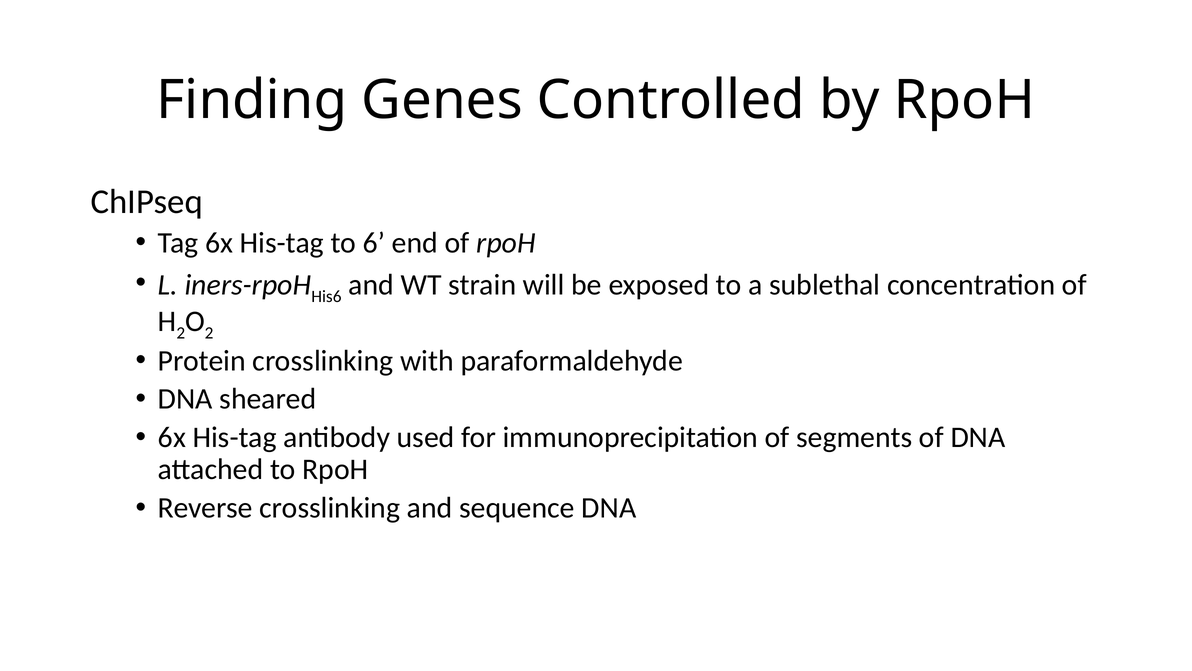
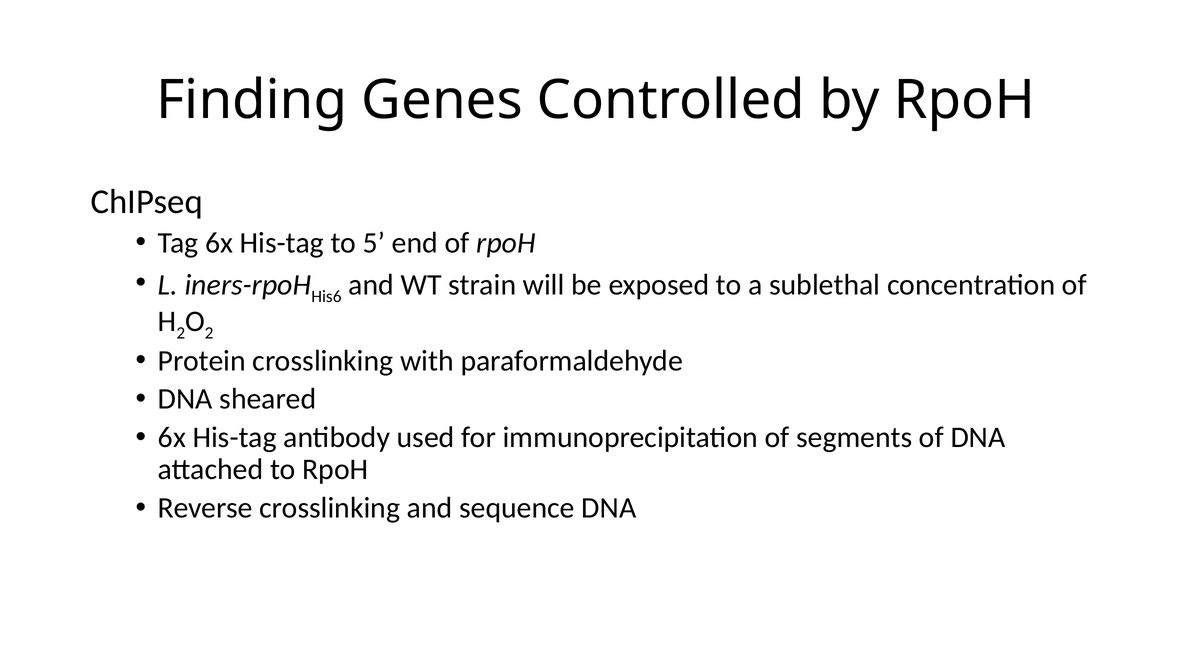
6: 6 -> 5
